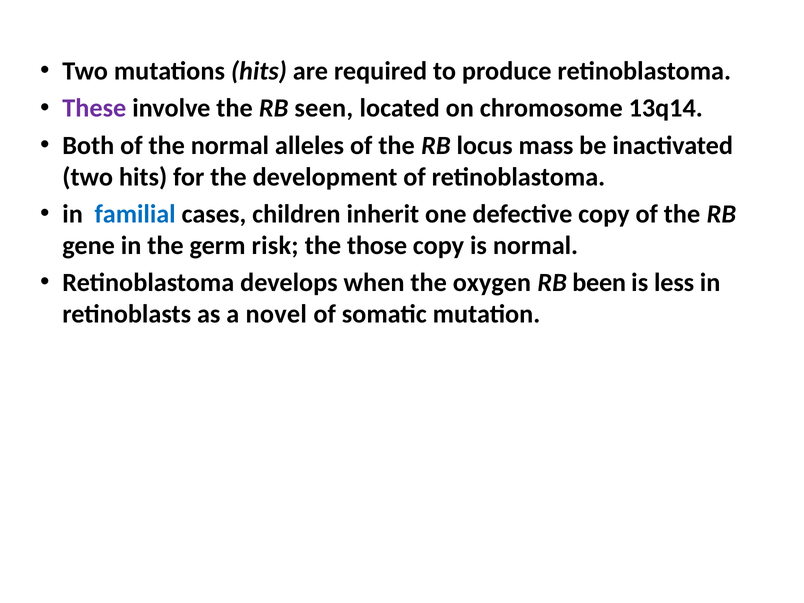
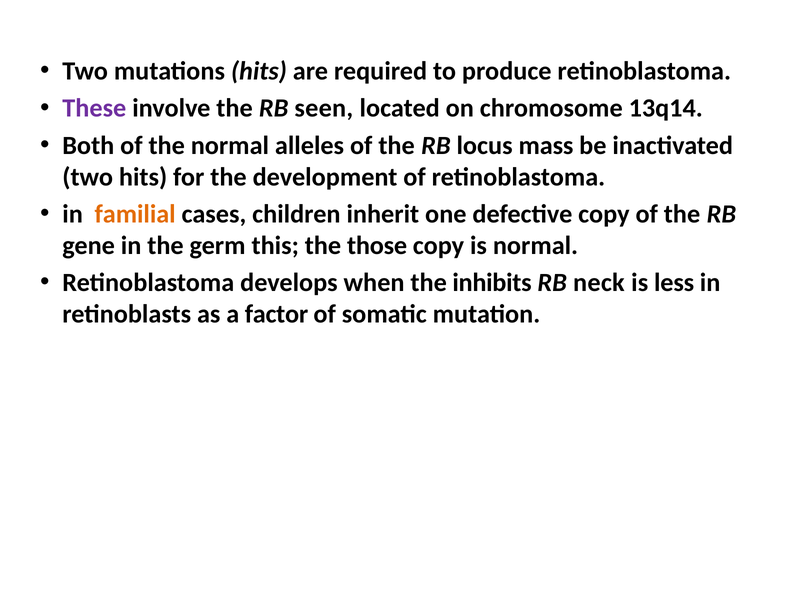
familial colour: blue -> orange
risk: risk -> this
oxygen: oxygen -> inhibits
been: been -> neck
novel: novel -> factor
